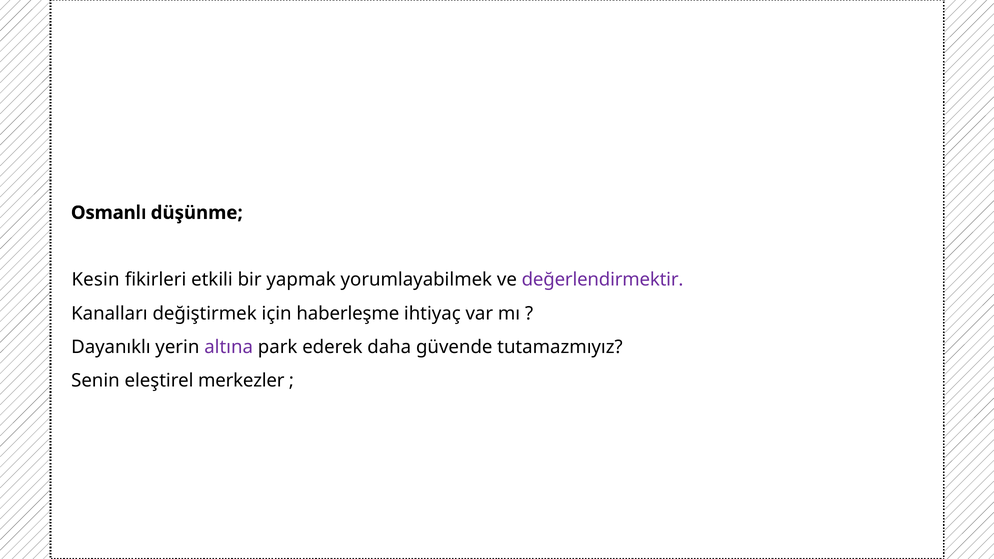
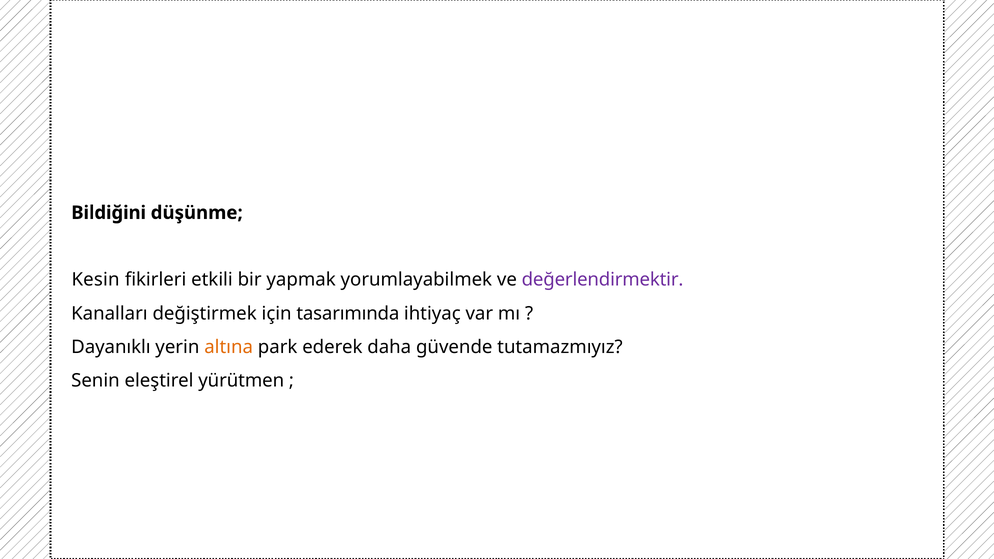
Osmanlı: Osmanlı -> Bildiğini
haberleşme: haberleşme -> tasarımında
altına colour: purple -> orange
merkezler: merkezler -> yürütmen
